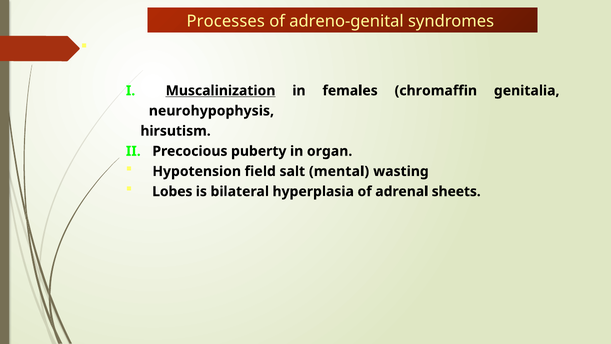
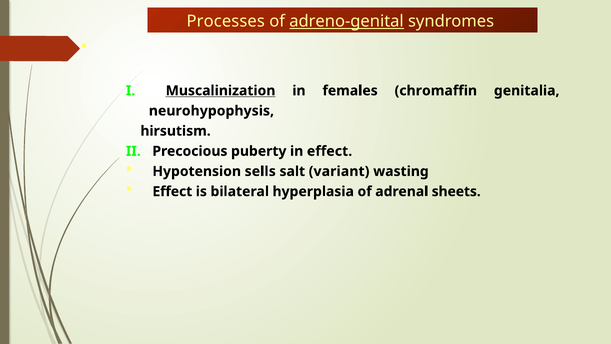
adreno-genital underline: none -> present
in organ: organ -> effect
field: field -> sells
mental: mental -> variant
Lobes at (172, 191): Lobes -> Effect
